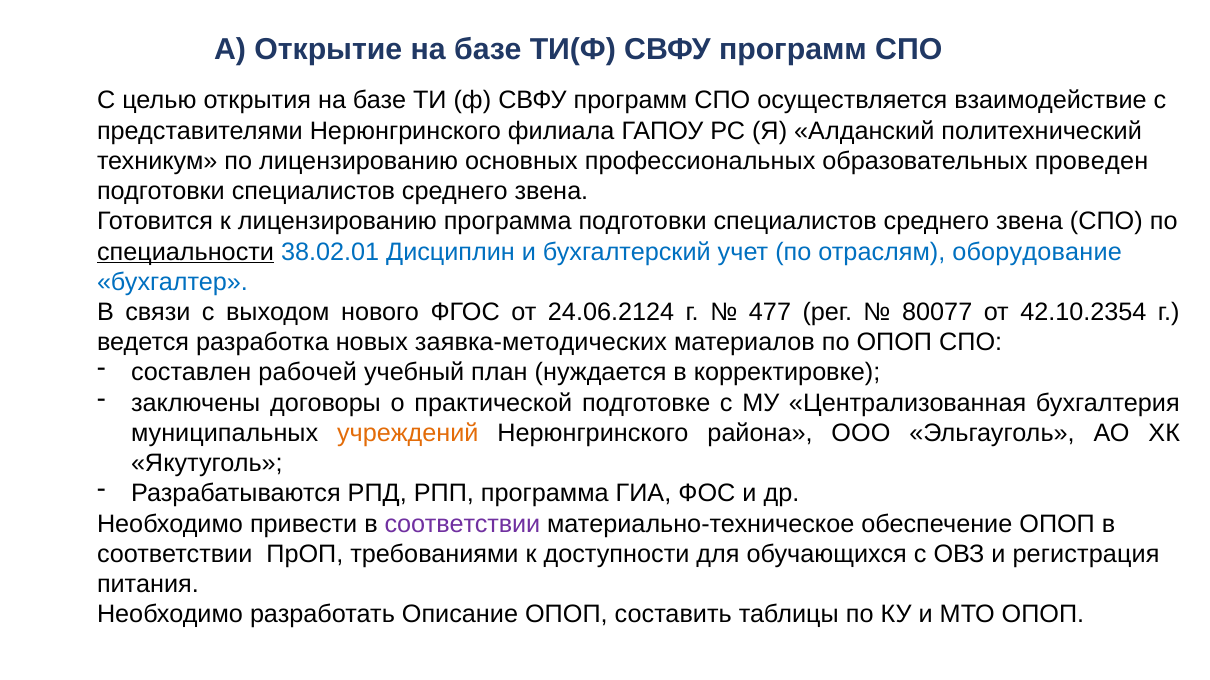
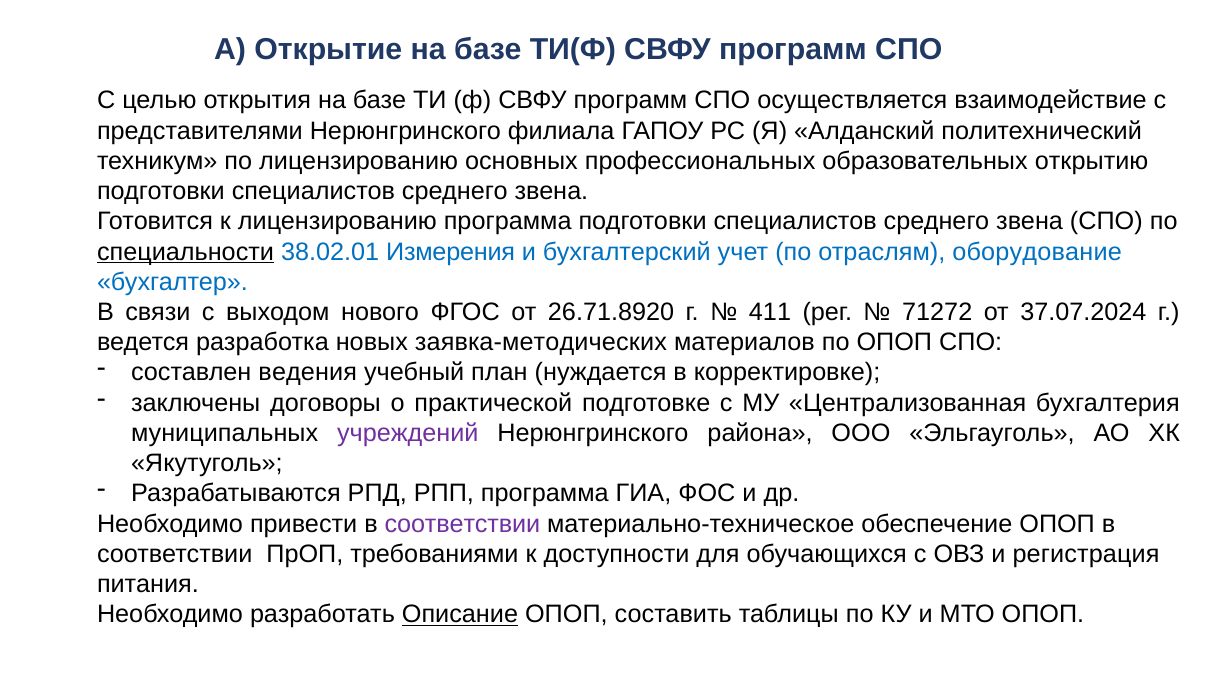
проведен: проведен -> открытию
Дисциплин: Дисциплин -> Измерения
24.06.2124: 24.06.2124 -> 26.71.8920
477: 477 -> 411
80077: 80077 -> 71272
42.10.2354: 42.10.2354 -> 37.07.2024
рабочей: рабочей -> ведения
учреждений colour: orange -> purple
Описание underline: none -> present
